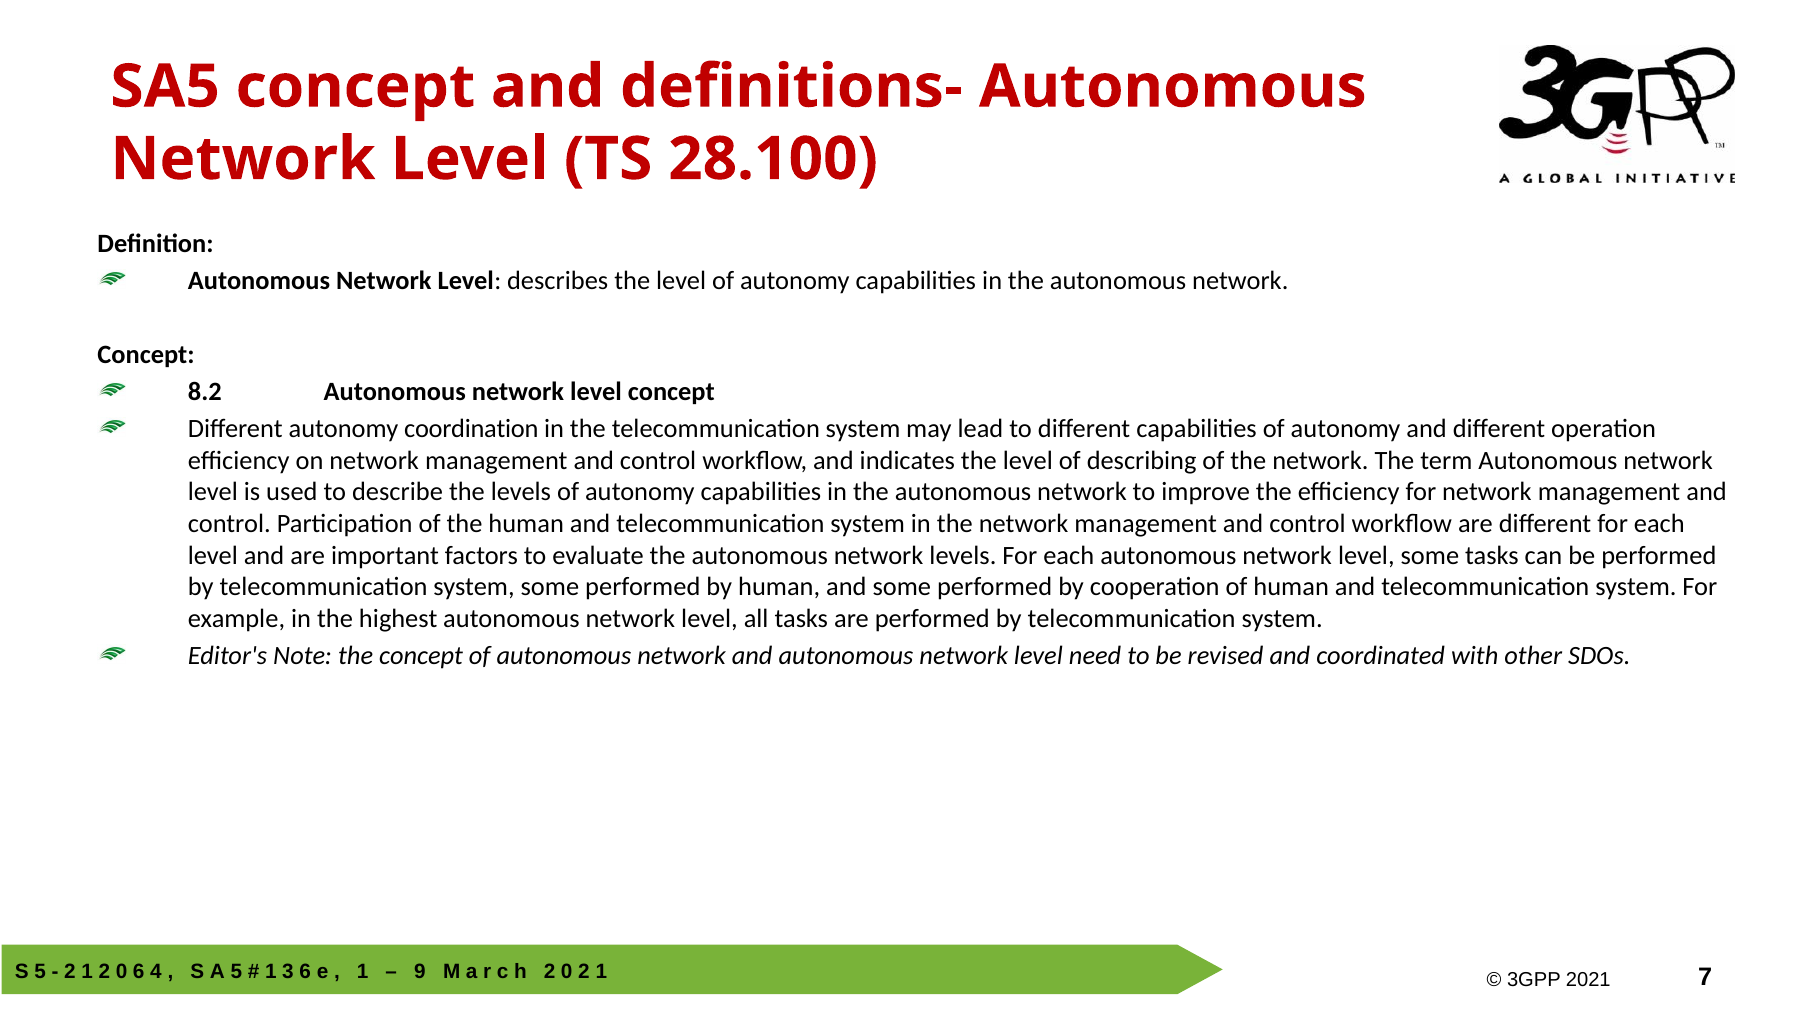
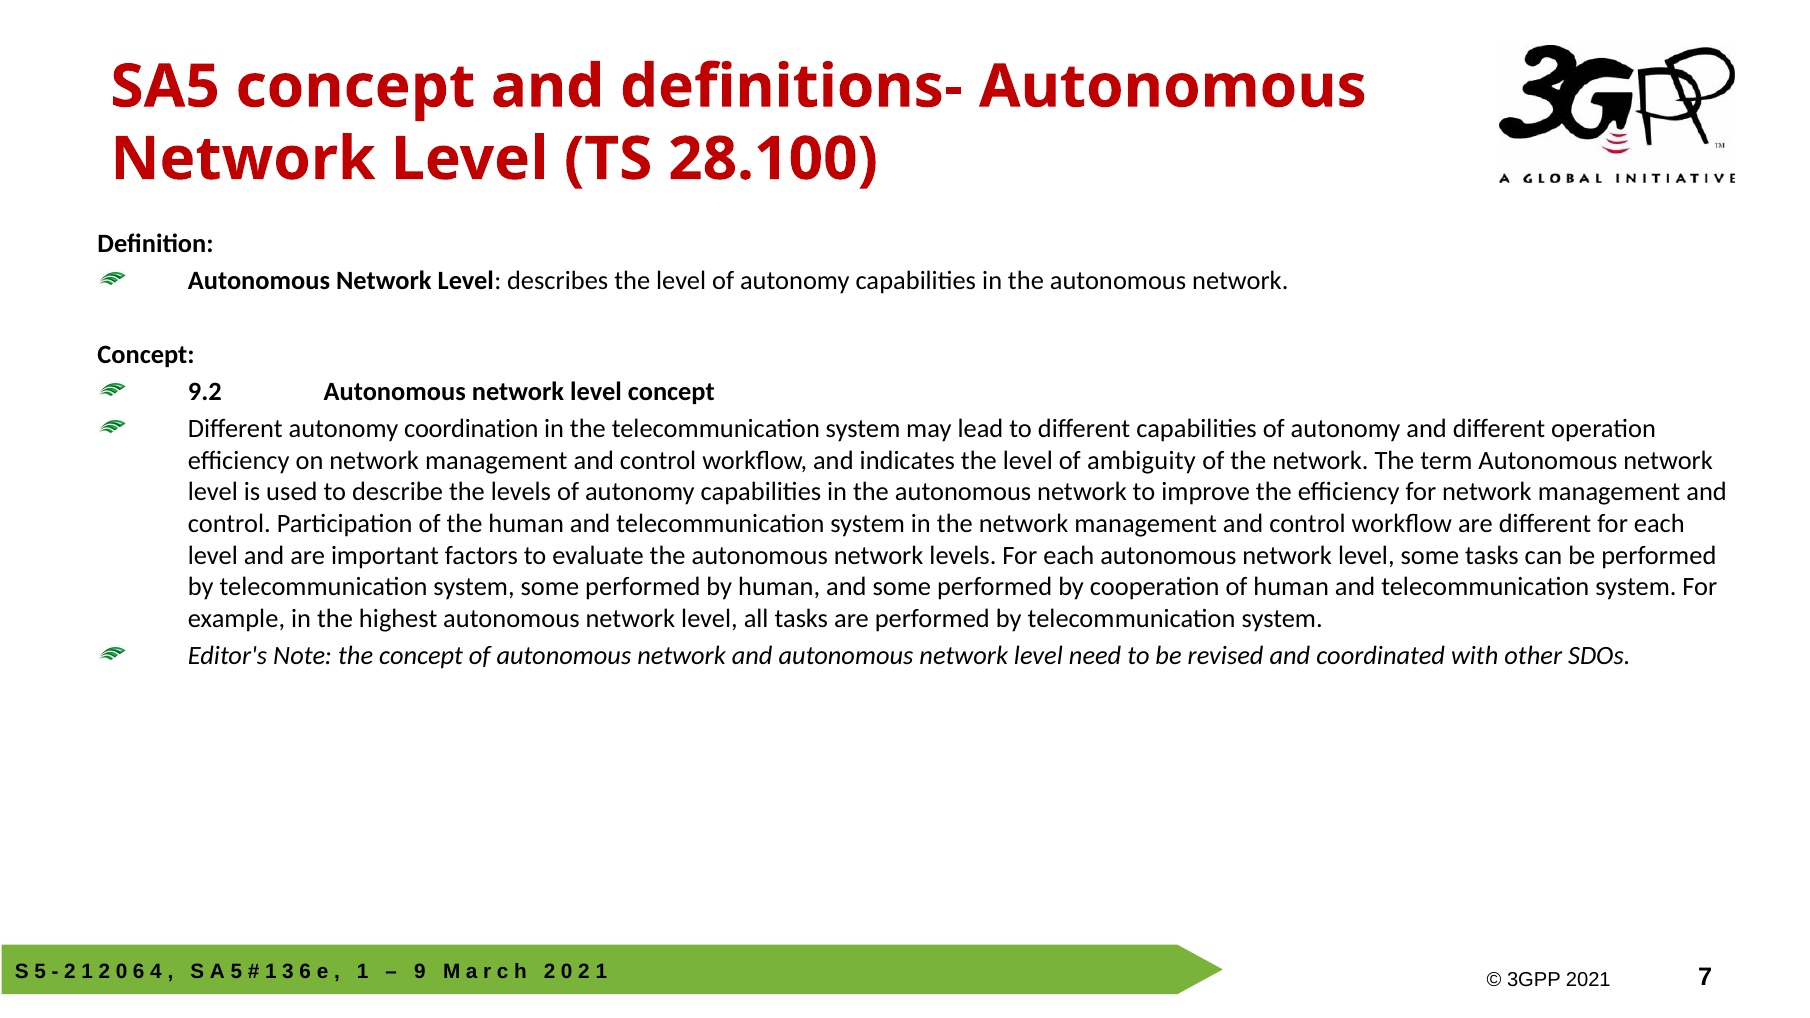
8.2: 8.2 -> 9.2
describing: describing -> ambiguity
